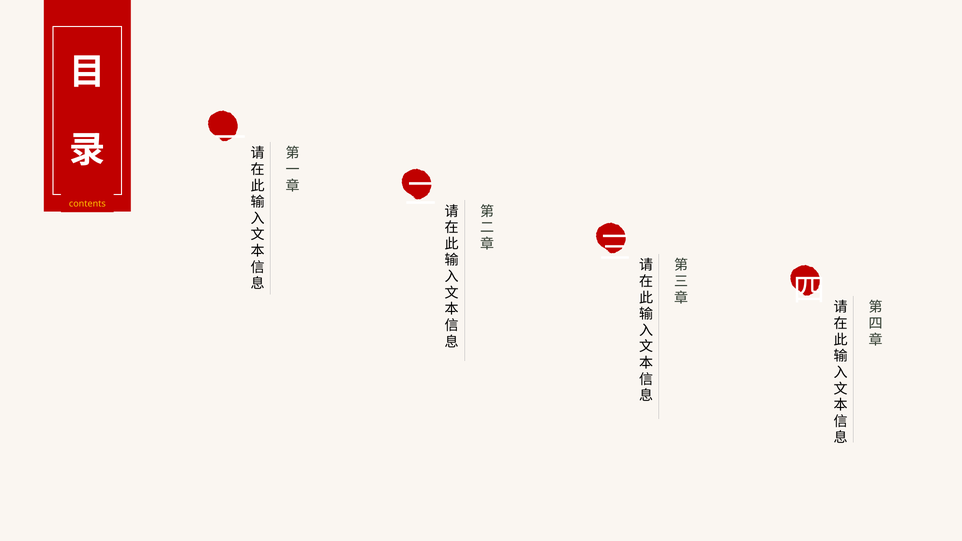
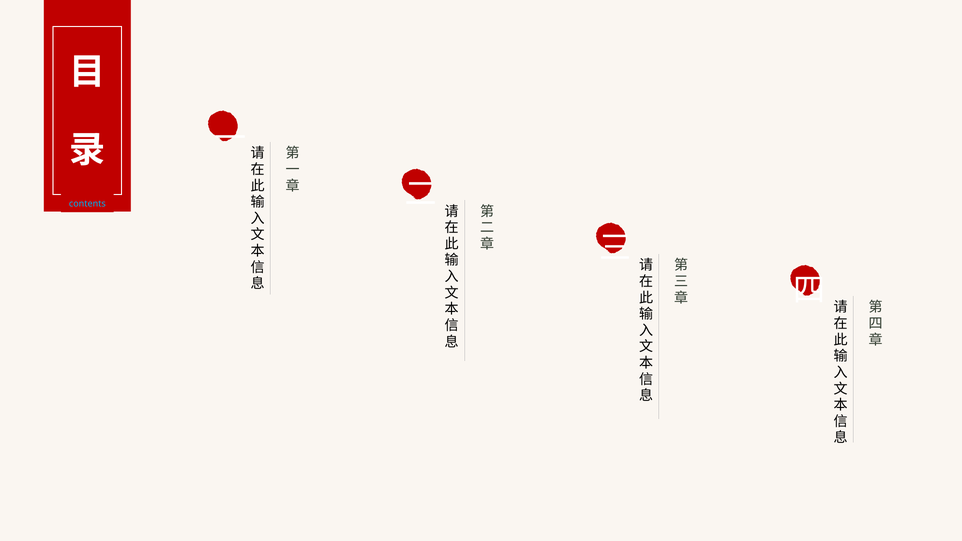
contents colour: yellow -> light blue
